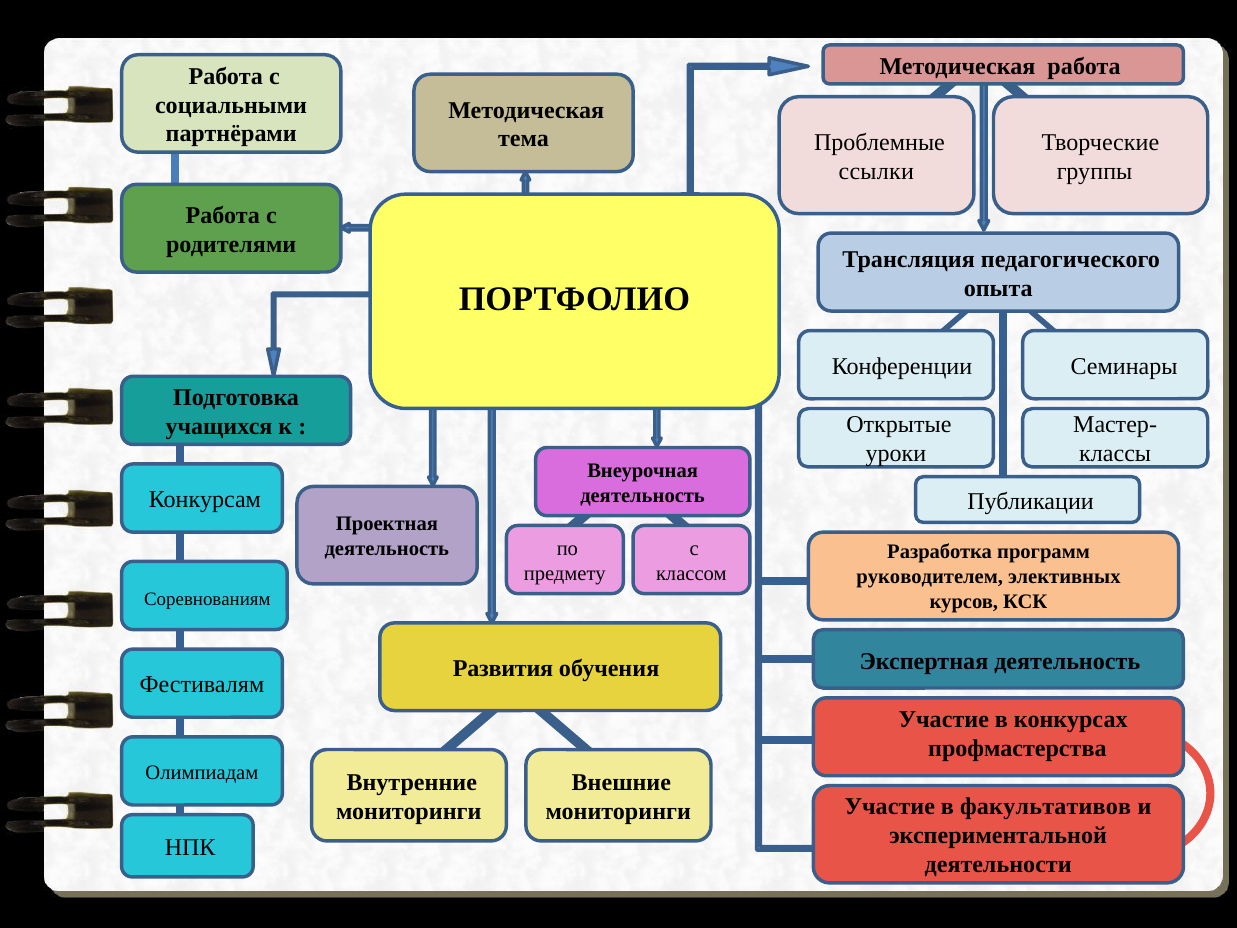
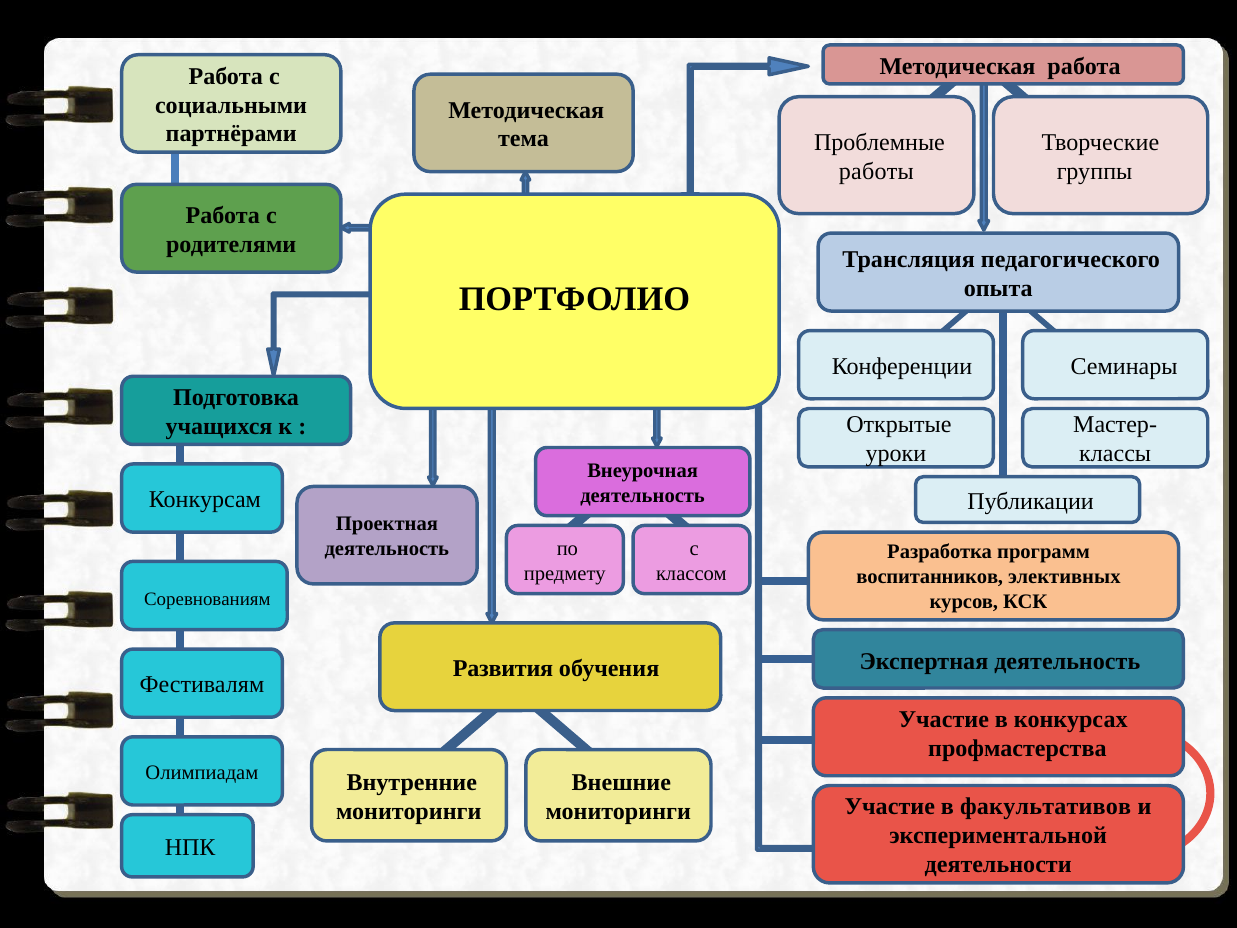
ссылки: ссылки -> работы
руководителем: руководителем -> воспитанников
